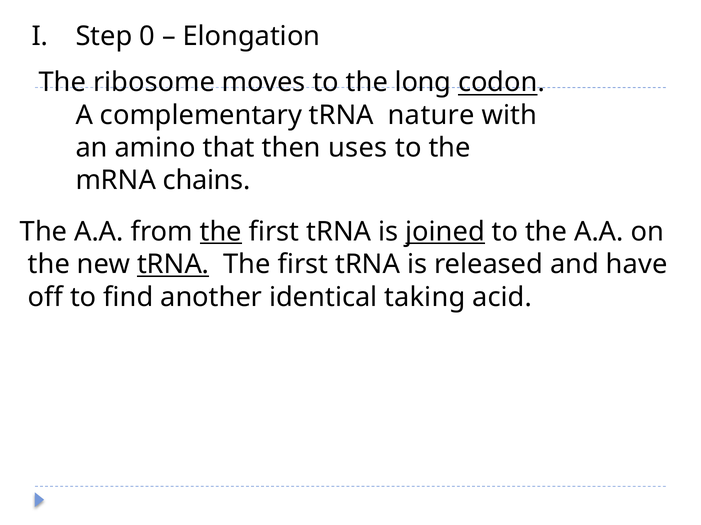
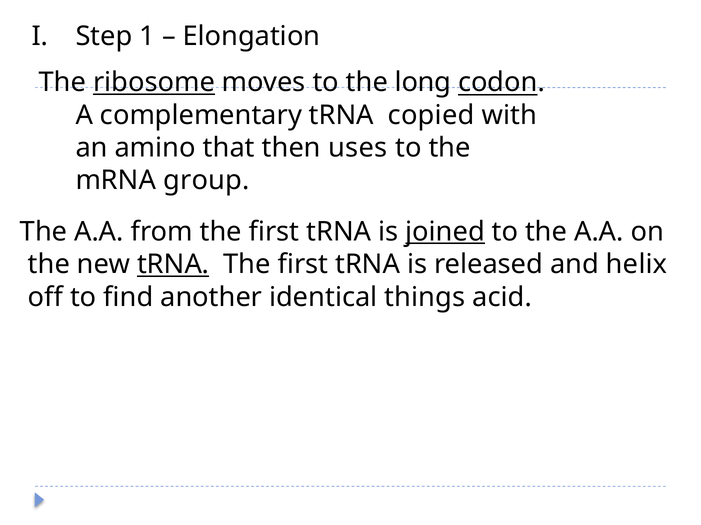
0: 0 -> 1
ribosome underline: none -> present
nature: nature -> copied
chains: chains -> group
the at (221, 232) underline: present -> none
have: have -> helix
taking: taking -> things
